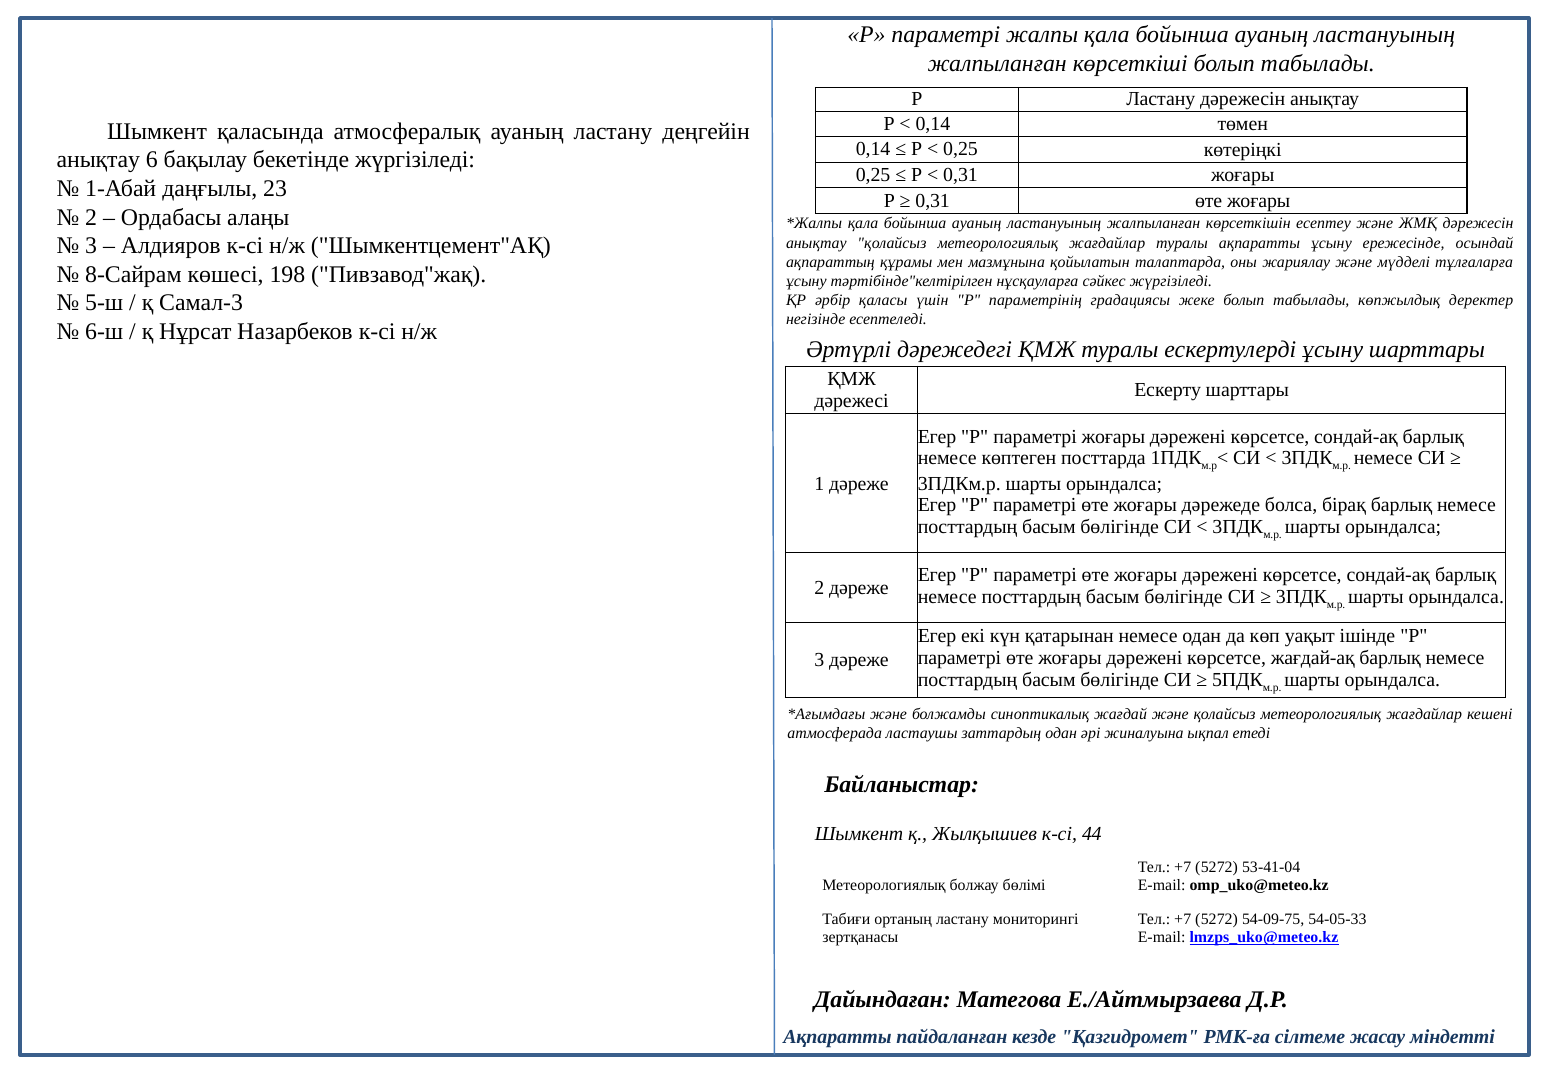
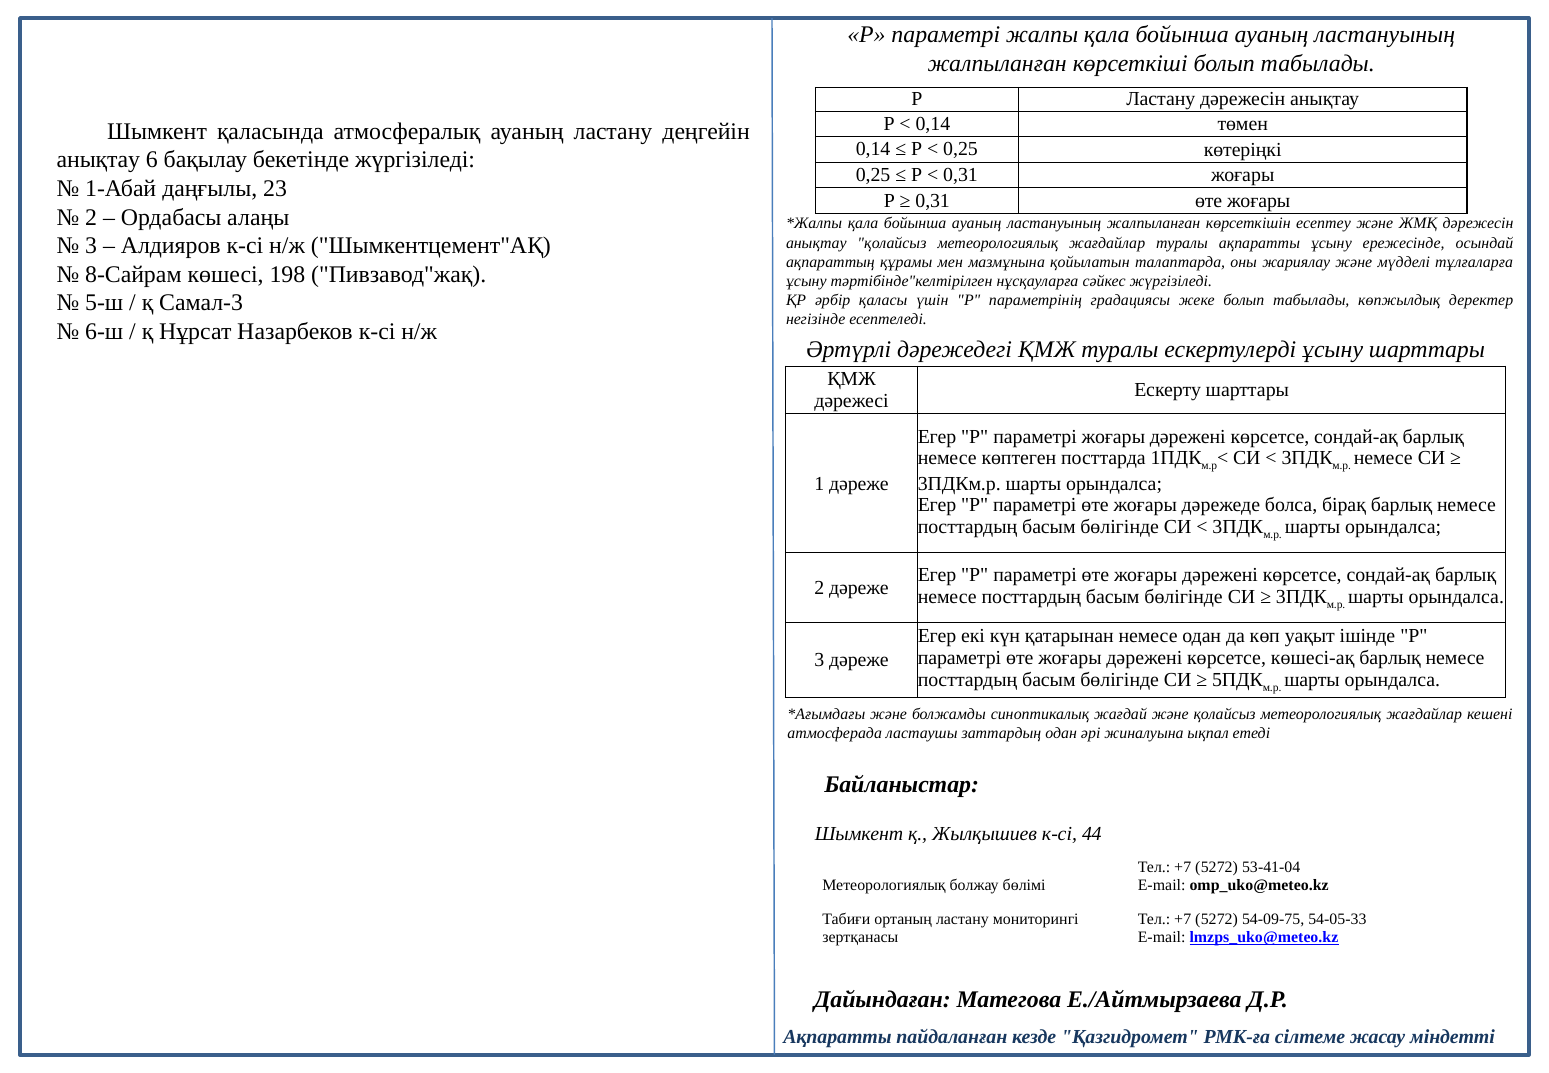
жағдай-ақ: жағдай-ақ -> көшесі-ақ
